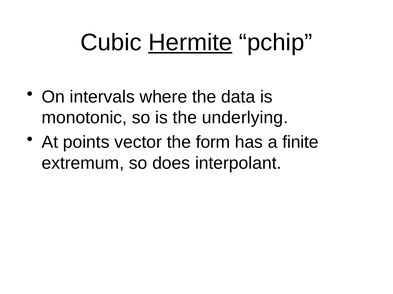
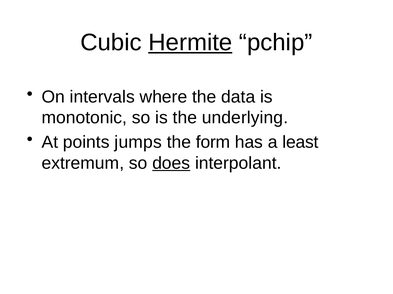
vector: vector -> jumps
finite: finite -> least
does underline: none -> present
